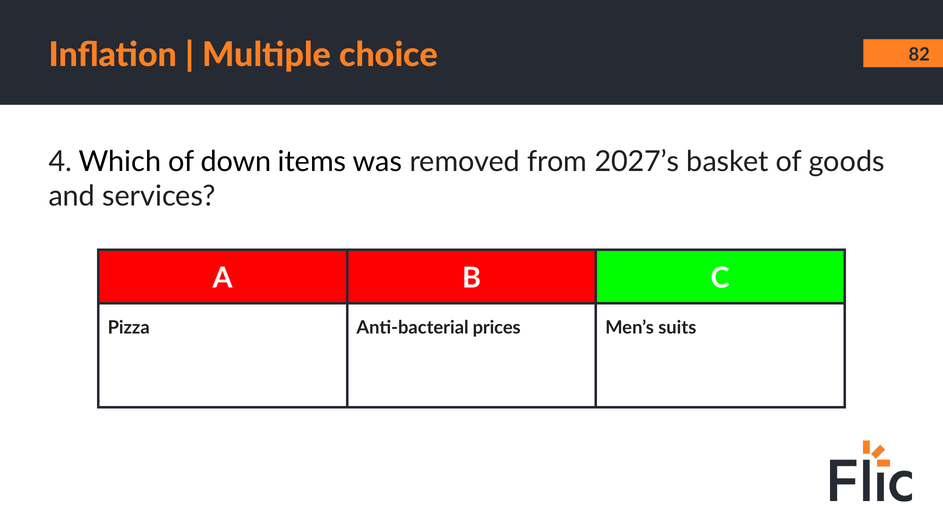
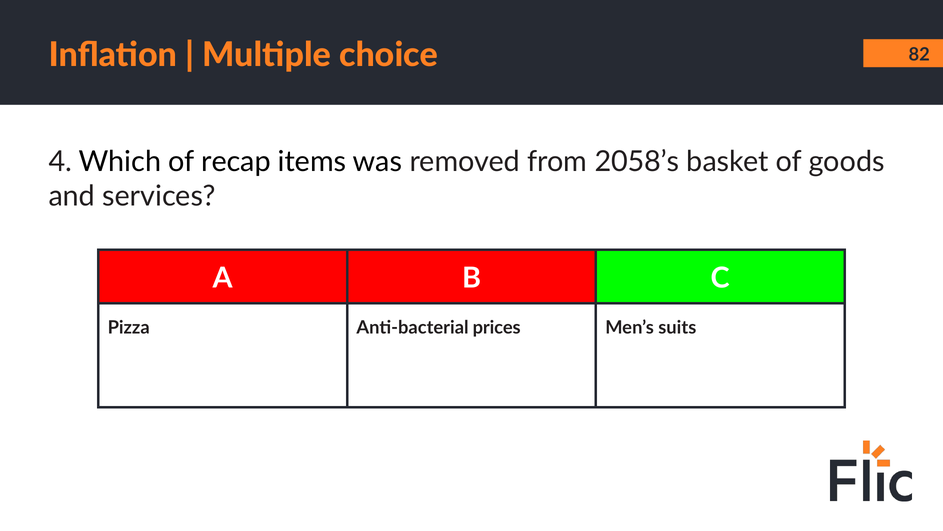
down: down -> recap
2027’s: 2027’s -> 2058’s
